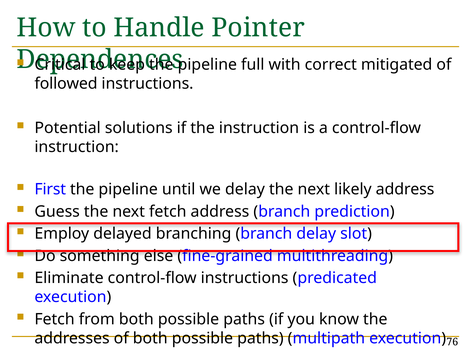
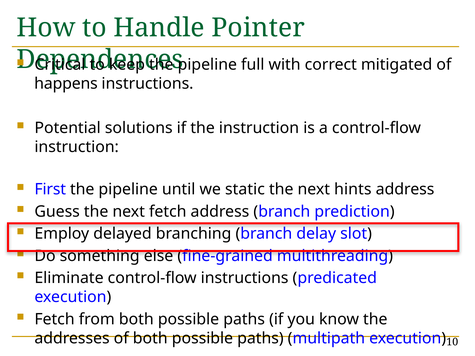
followed: followed -> happens
we delay: delay -> static
likely: likely -> hints
76: 76 -> 10
